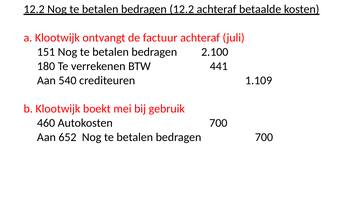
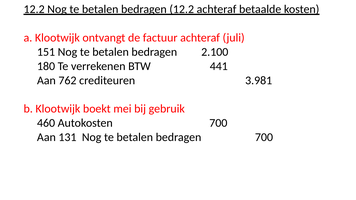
540: 540 -> 762
1.109: 1.109 -> 3.981
652: 652 -> 131
